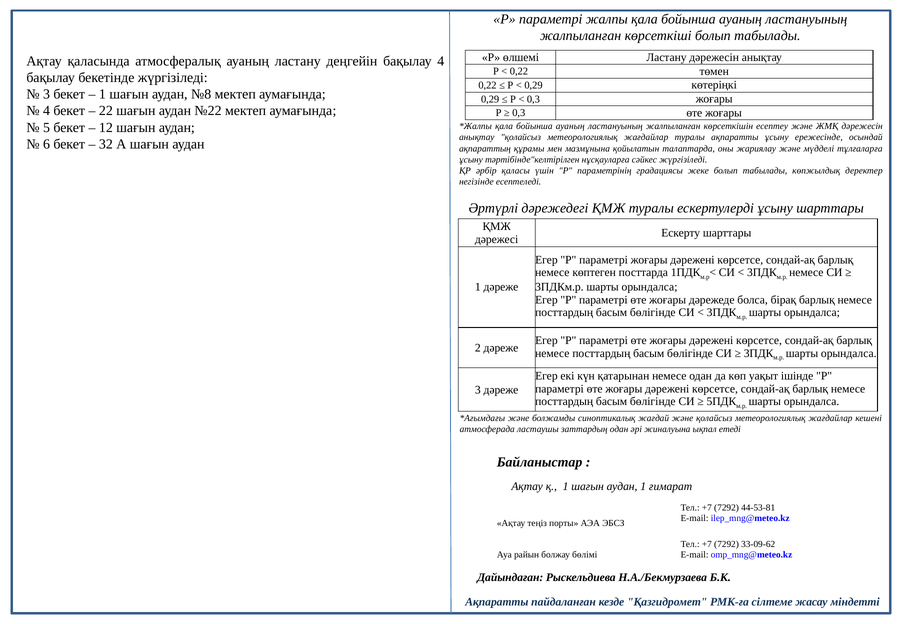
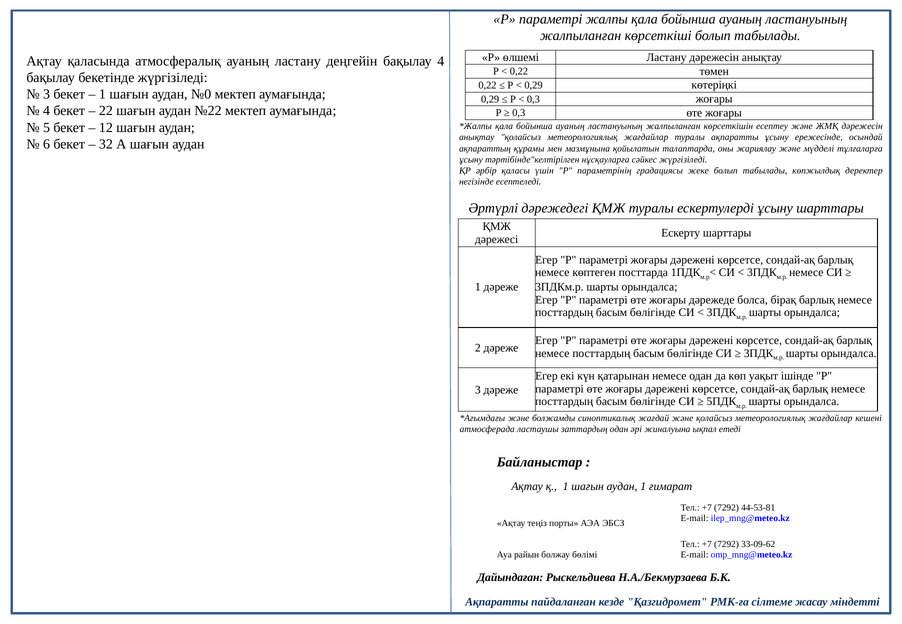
№8: №8 -> №0
